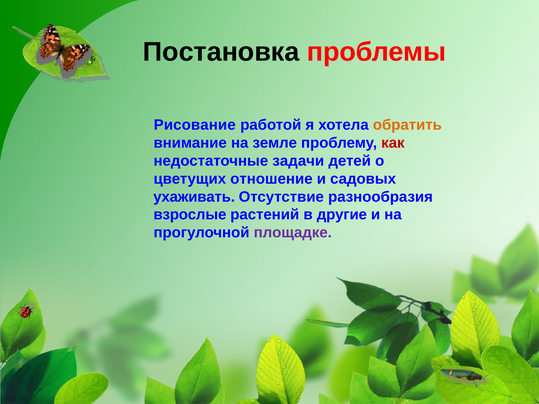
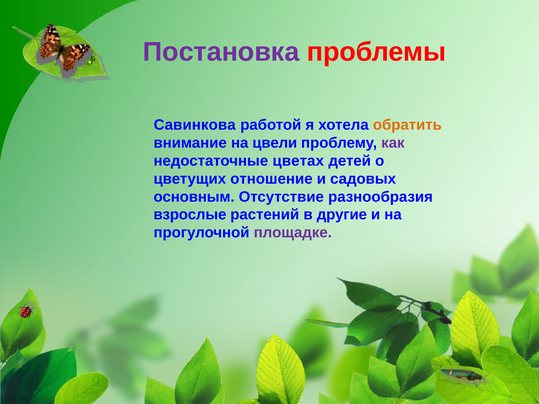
Постановка colour: black -> purple
Рисование: Рисование -> Савинкова
земле: земле -> цвели
как colour: red -> purple
задачи: задачи -> цветах
ухаживать: ухаживать -> основным
